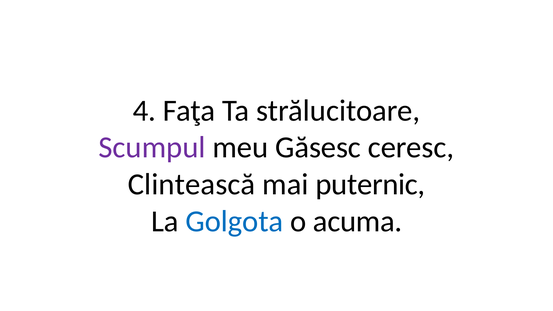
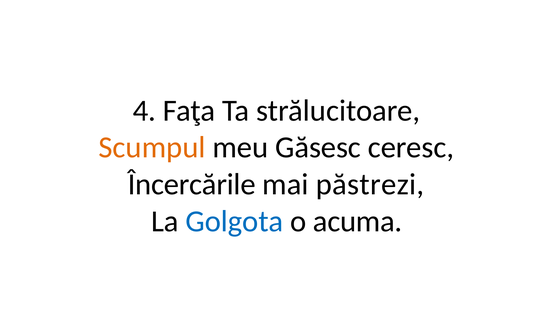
Scumpul colour: purple -> orange
Clintească: Clintească -> Încercările
puternic: puternic -> păstrezi
